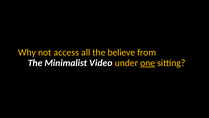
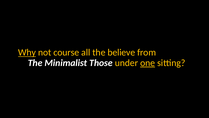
Why underline: none -> present
access: access -> course
Video: Video -> Those
